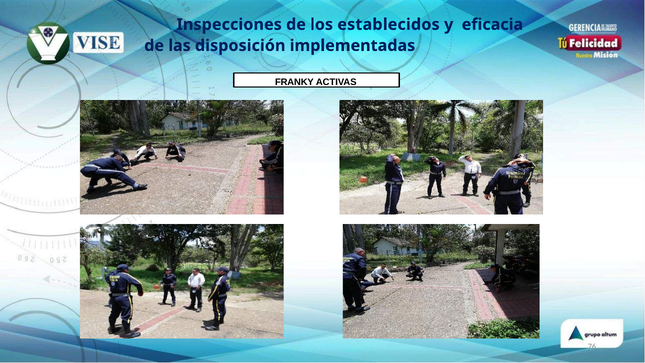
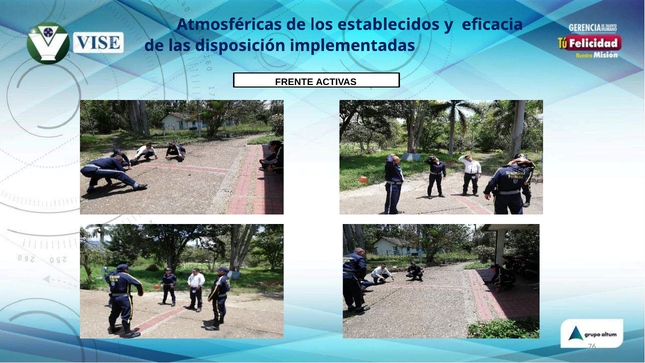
Inspecciones: Inspecciones -> Atmosféricas
FRANKY: FRANKY -> FRENTE
